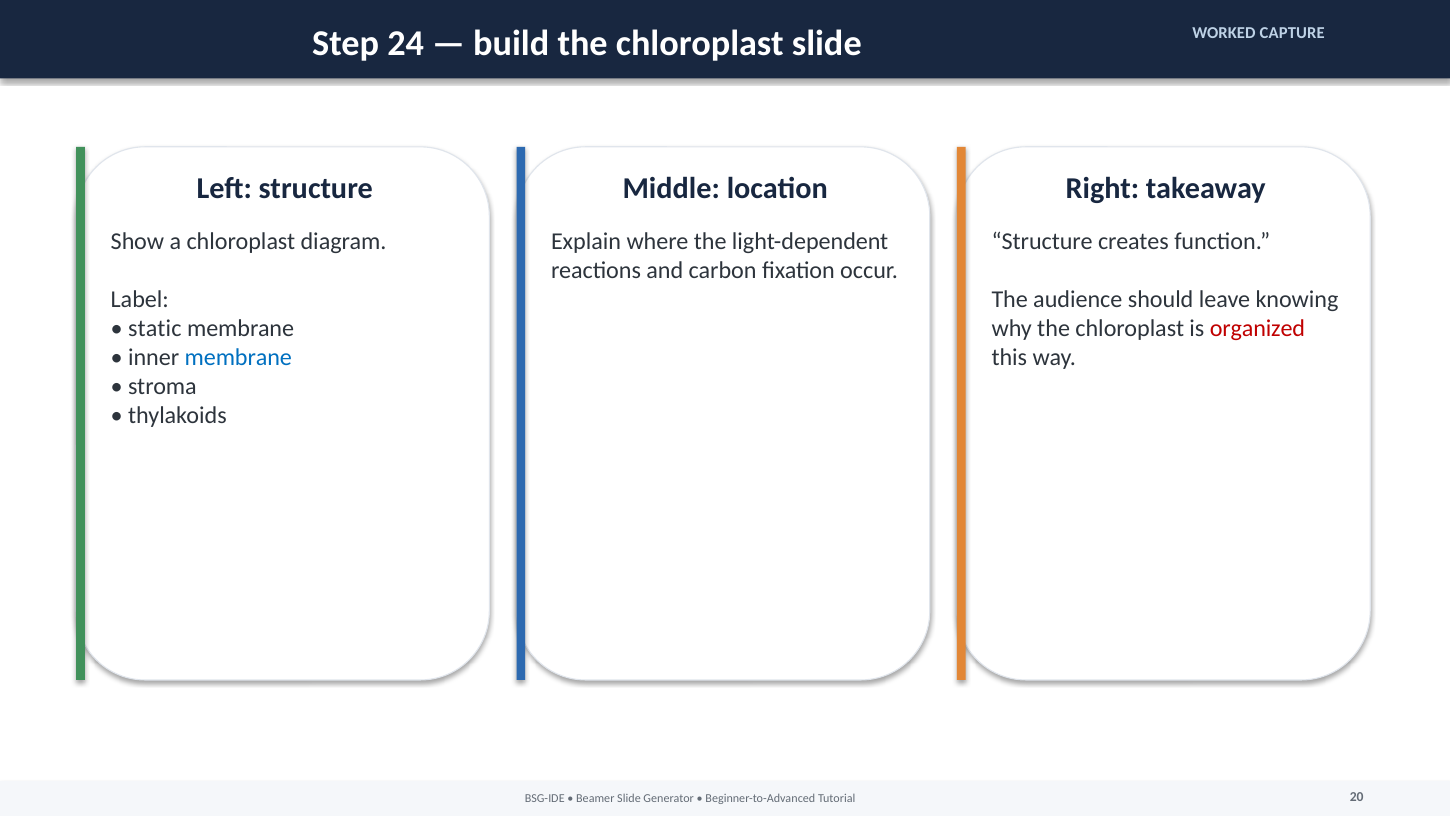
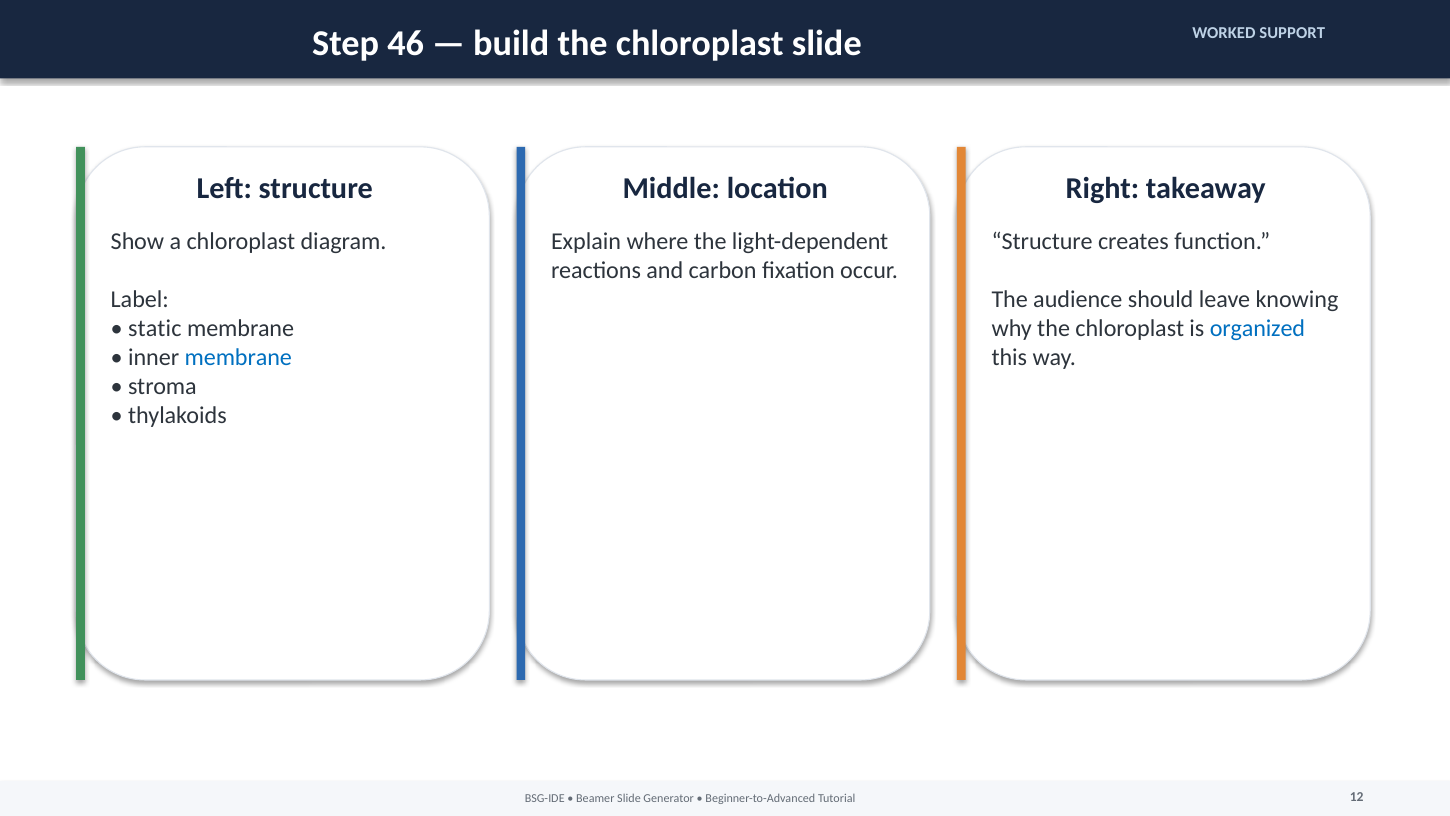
24: 24 -> 46
CAPTURE: CAPTURE -> SUPPORT
organized colour: red -> blue
20: 20 -> 12
